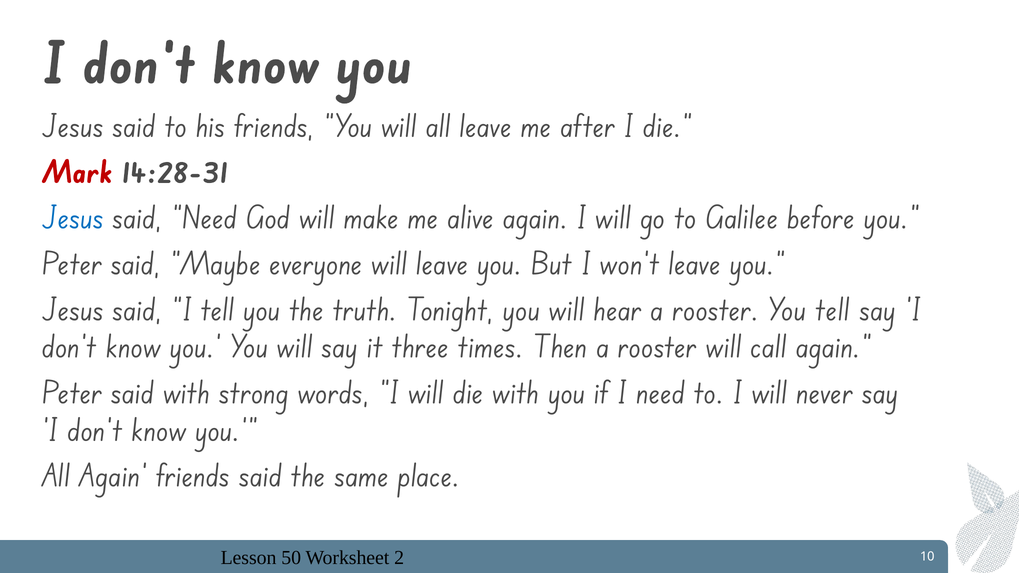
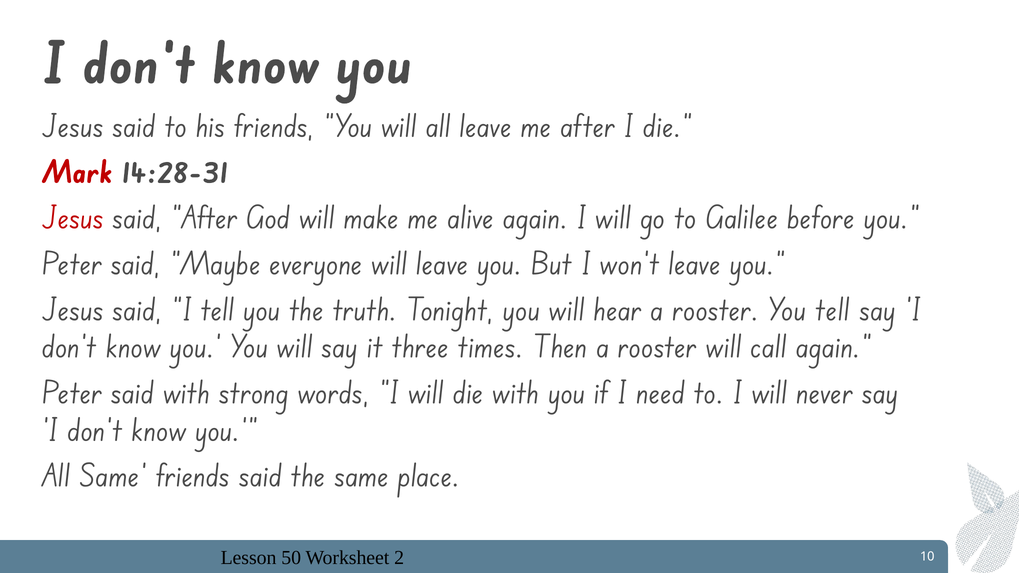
Jesus at (73, 219) colour: blue -> red
said Need: Need -> After
All Again: Again -> Same
